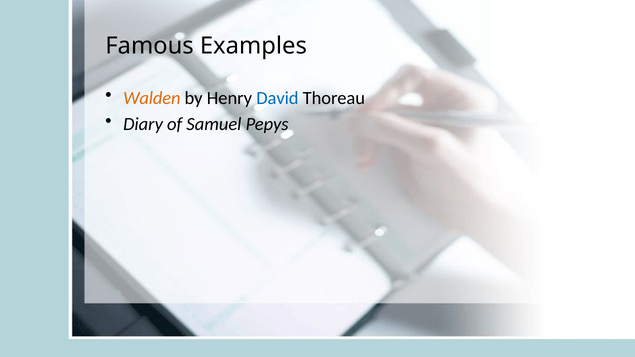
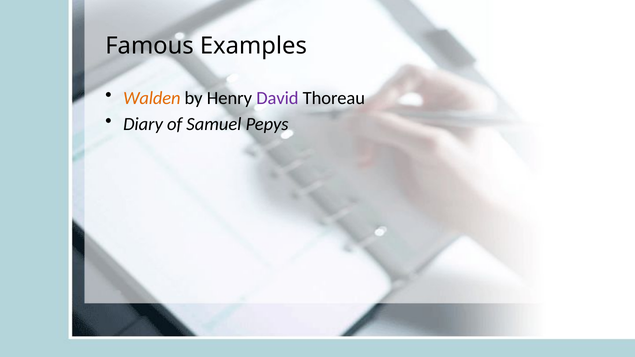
David colour: blue -> purple
